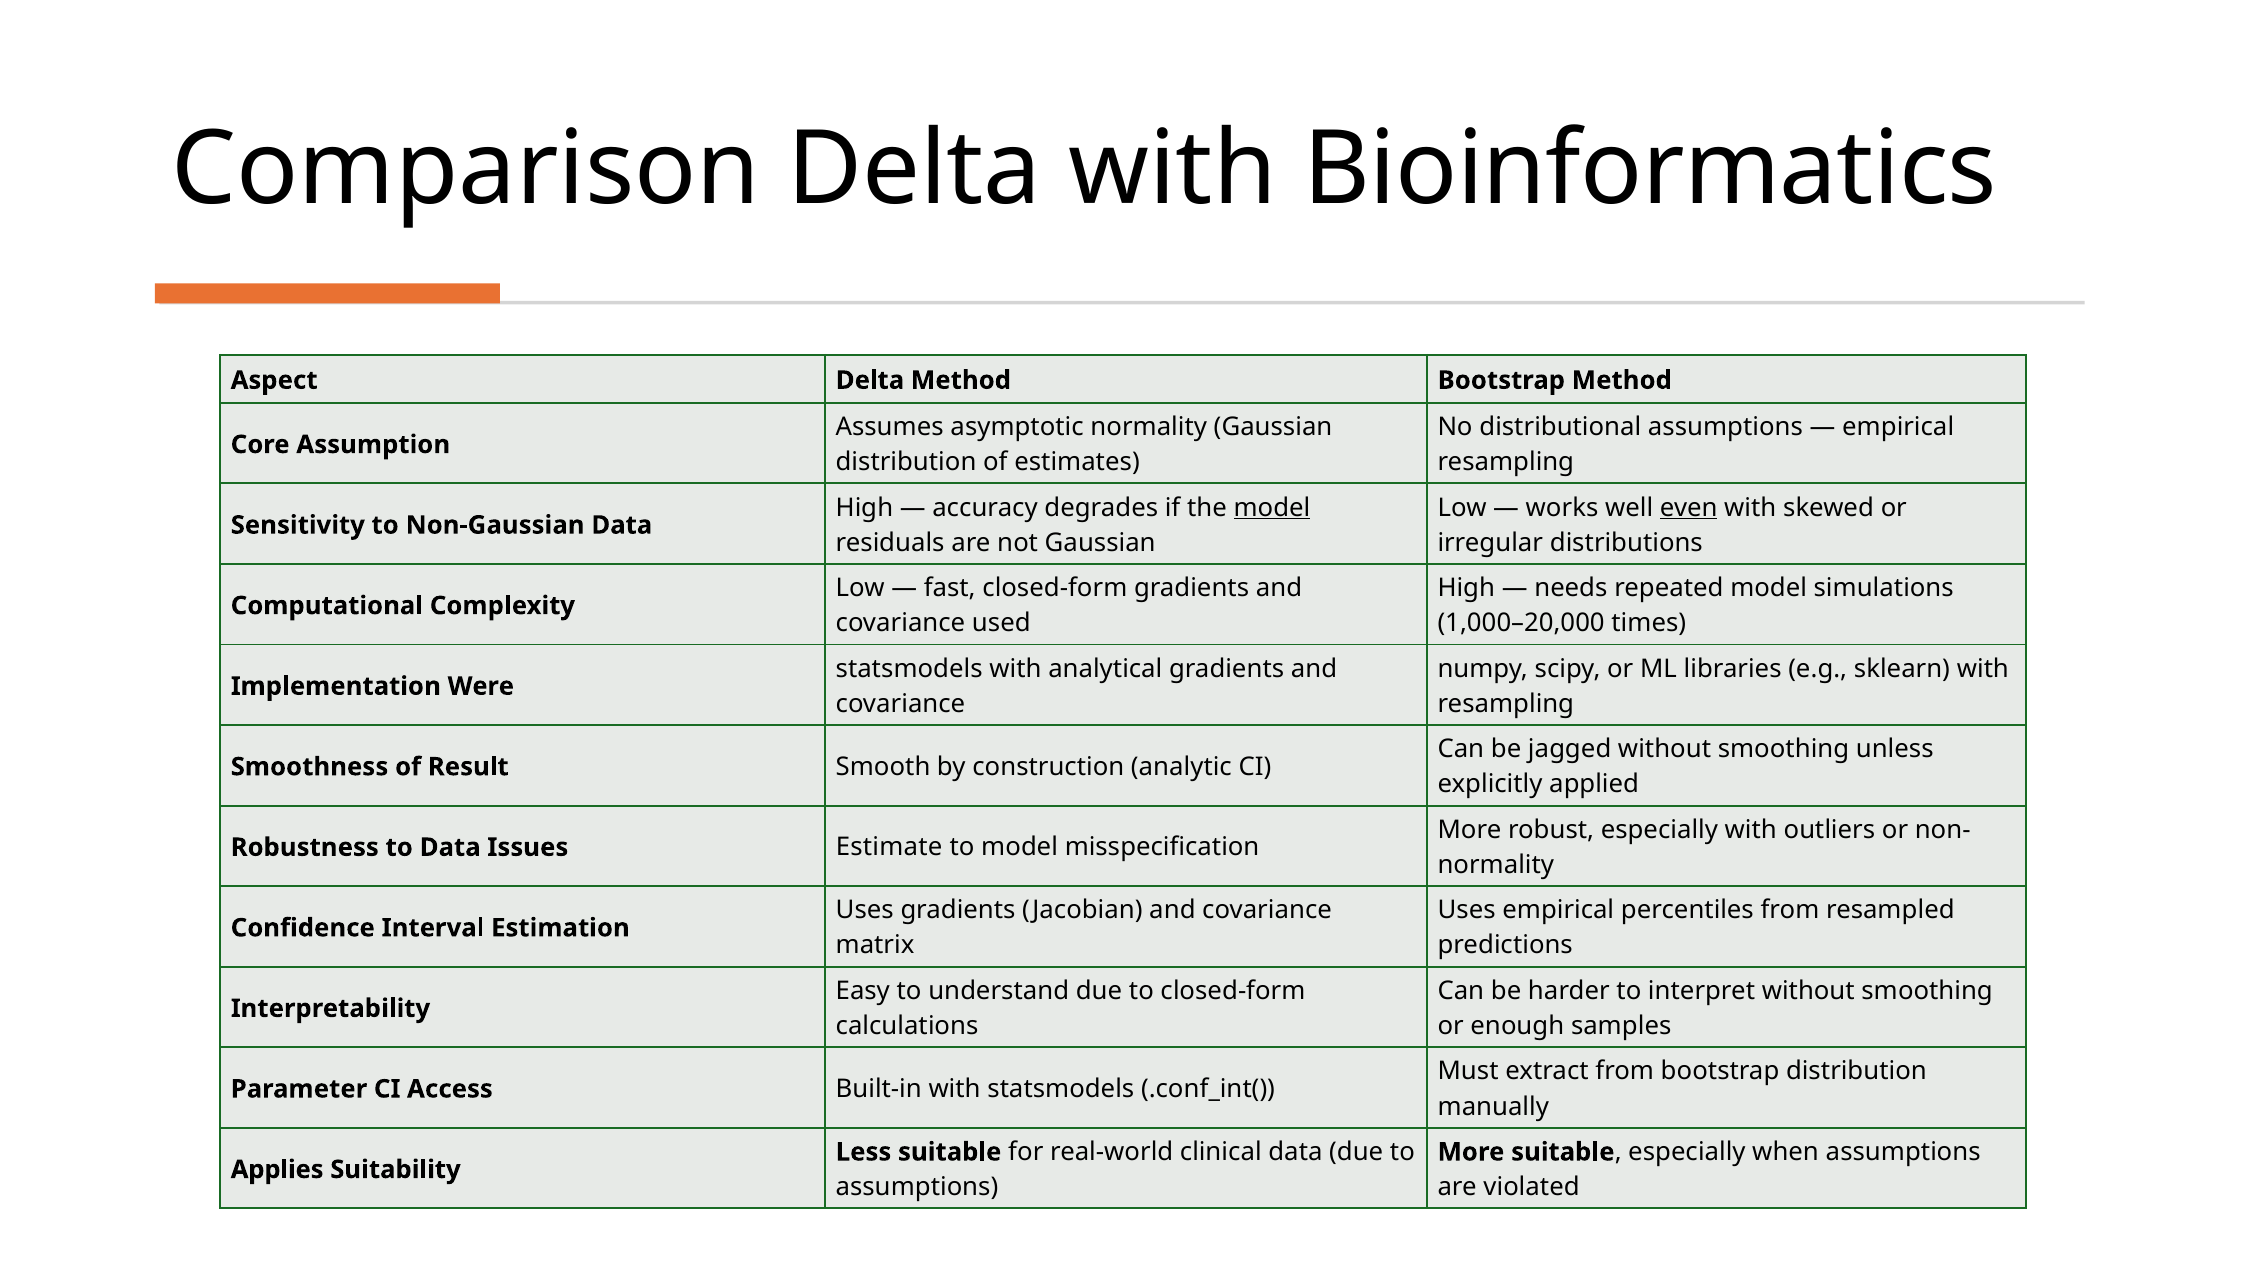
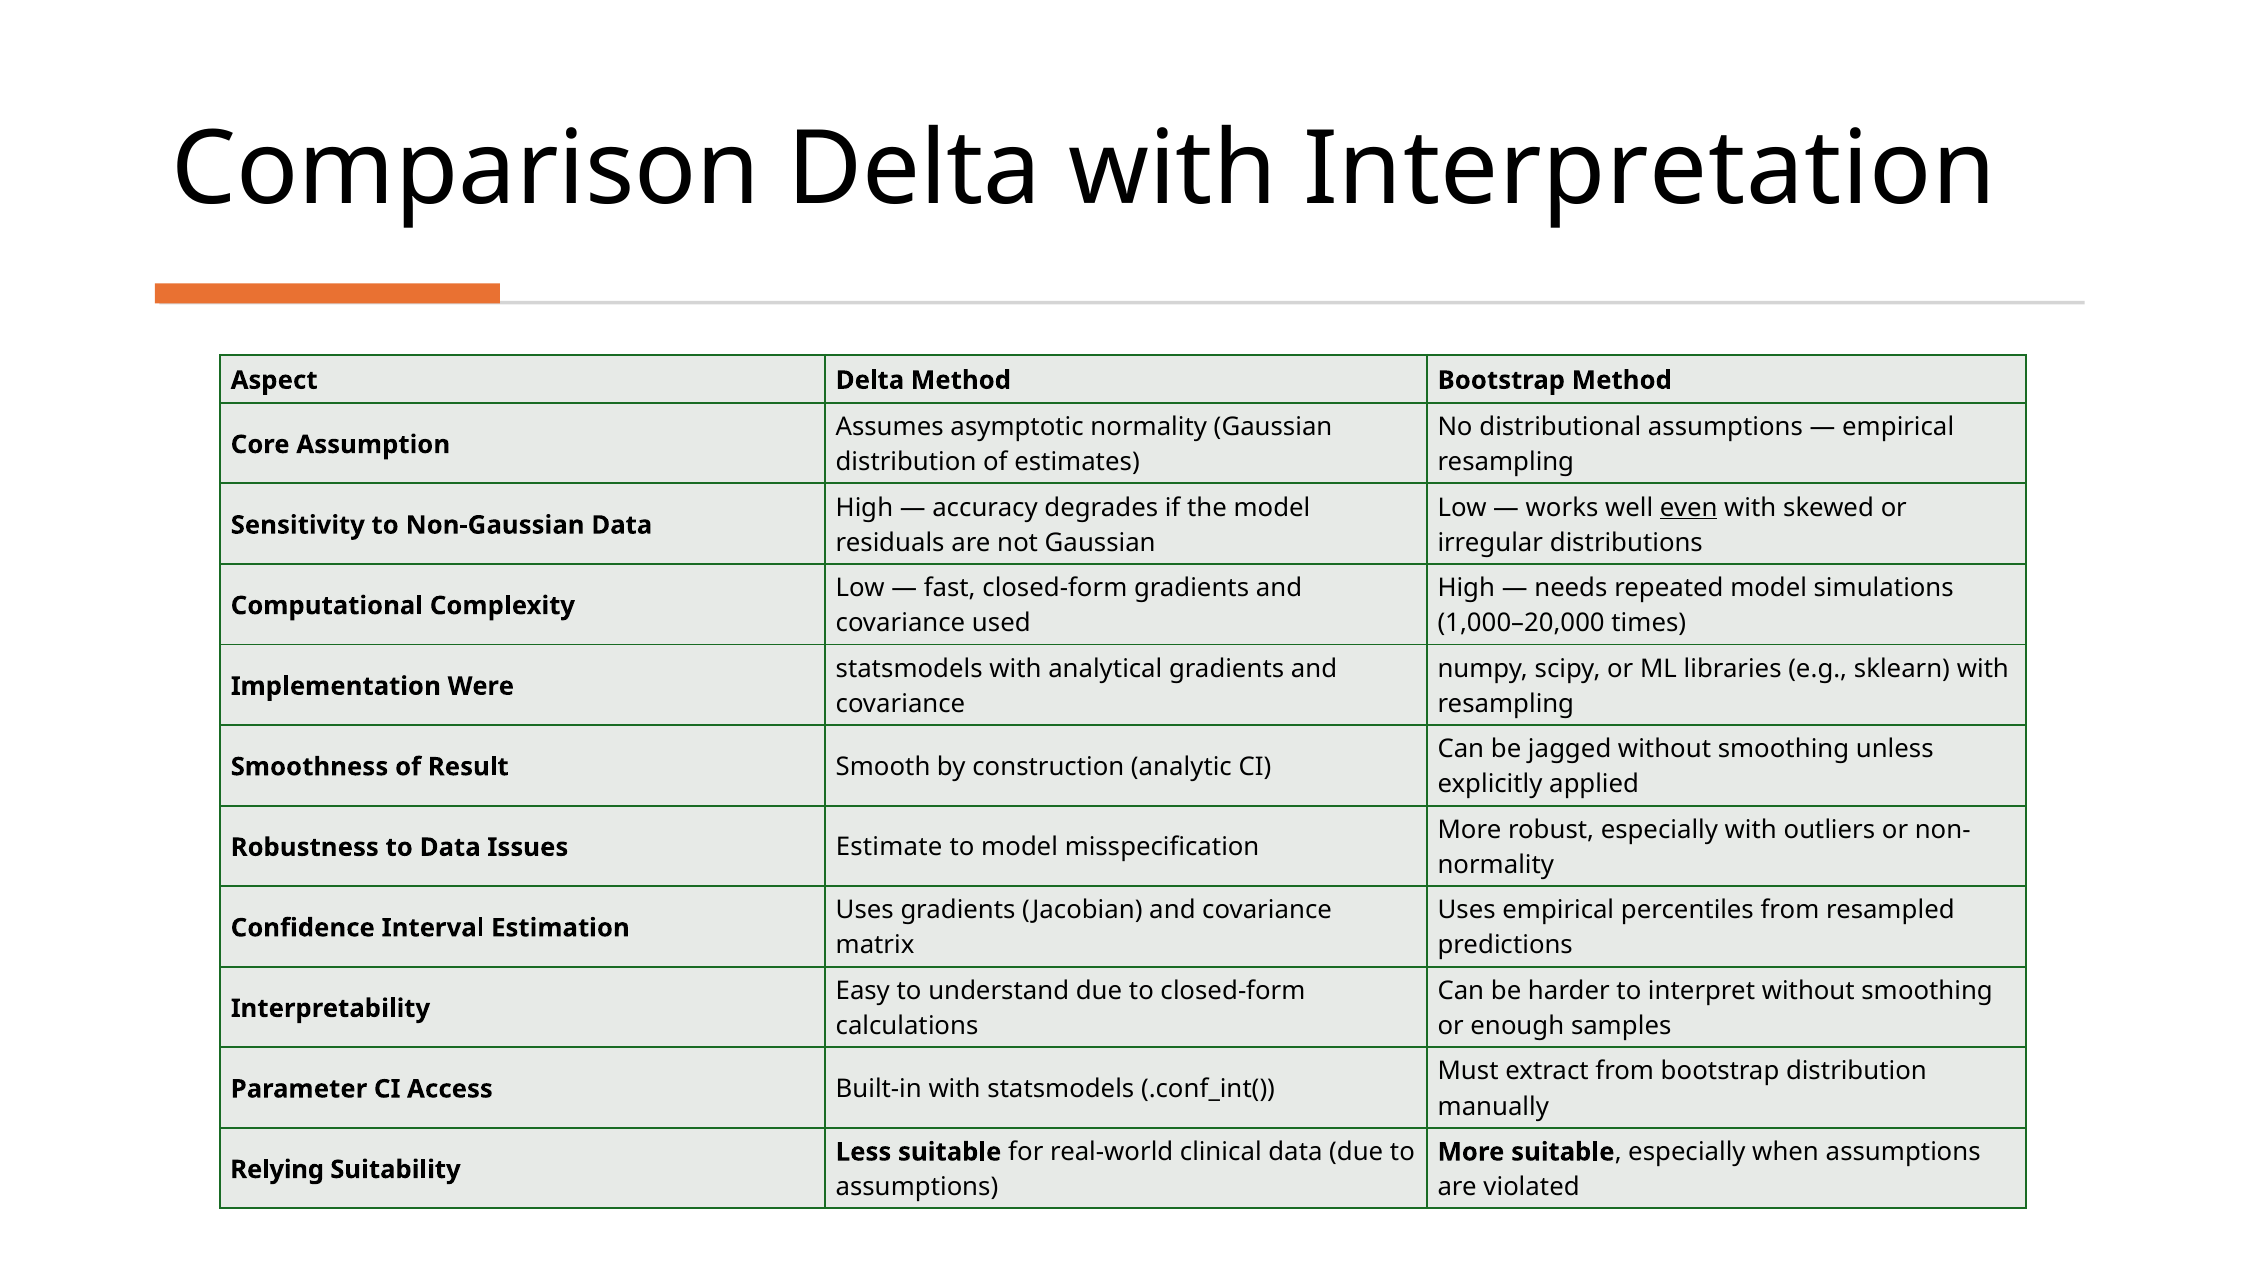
Bioinformatics: Bioinformatics -> Interpretation
model at (1272, 508) underline: present -> none
Applies: Applies -> Relying
